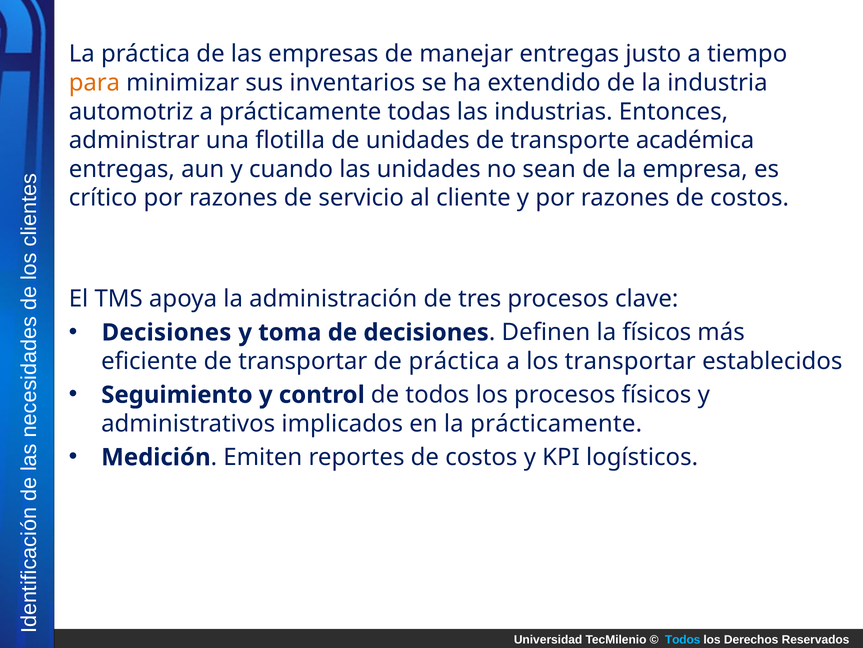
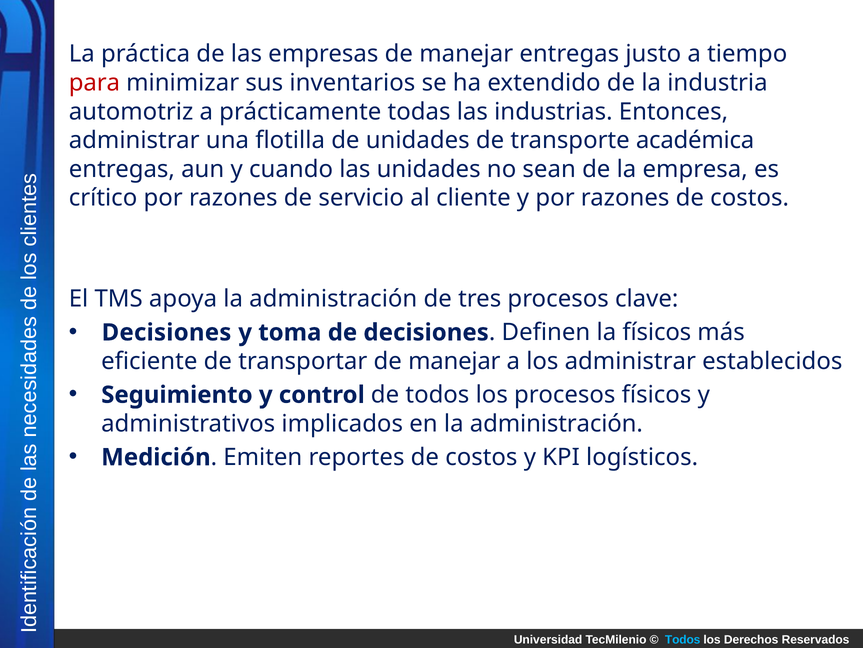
para colour: orange -> red
transportar de práctica: práctica -> manejar
los transportar: transportar -> administrar
en la prácticamente: prácticamente -> administración
